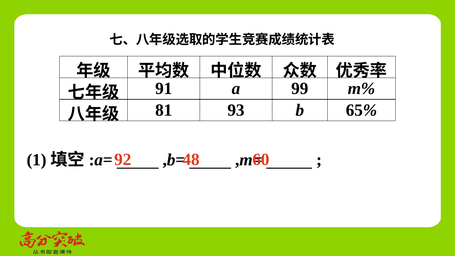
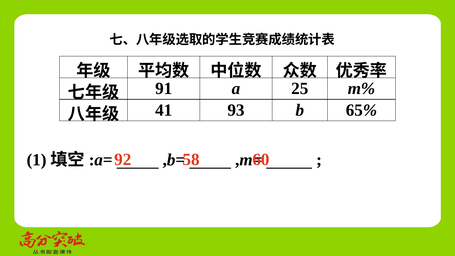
99: 99 -> 25
81: 81 -> 41
48: 48 -> 58
